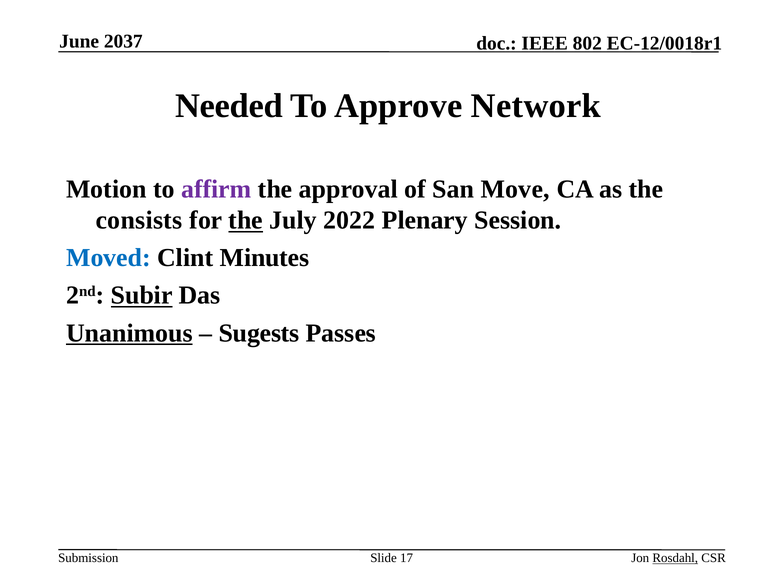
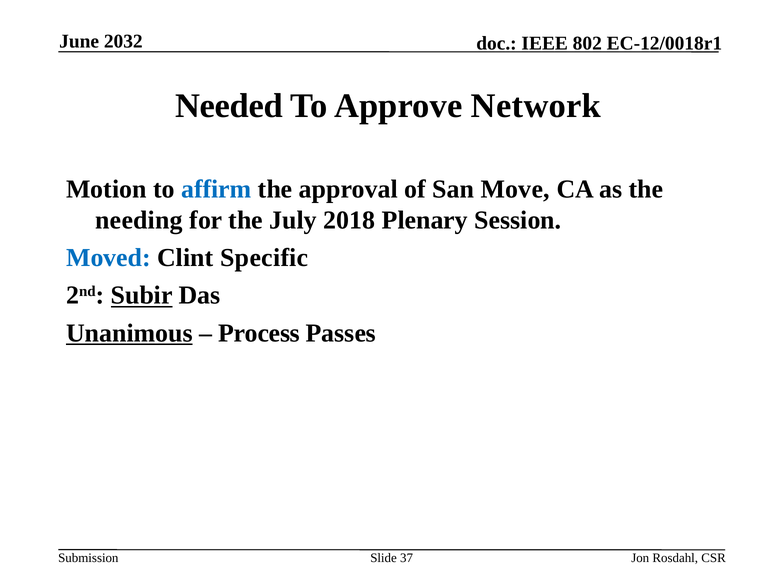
2037: 2037 -> 2032
affirm colour: purple -> blue
consists: consists -> needing
the at (246, 221) underline: present -> none
2022: 2022 -> 2018
Minutes: Minutes -> Specific
Sugests: Sugests -> Process
17: 17 -> 37
Rosdahl underline: present -> none
